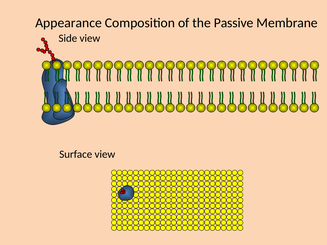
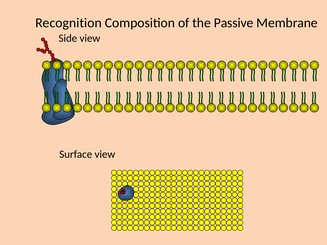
Appearance: Appearance -> Recognition
